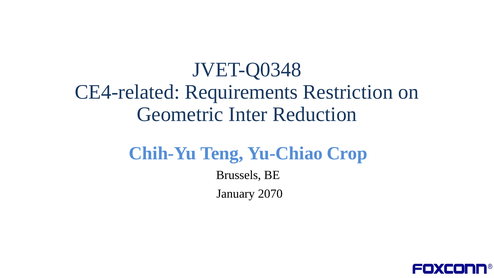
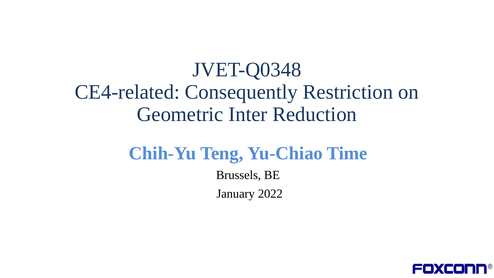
Requirements: Requirements -> Consequently
Crop: Crop -> Time
2070: 2070 -> 2022
